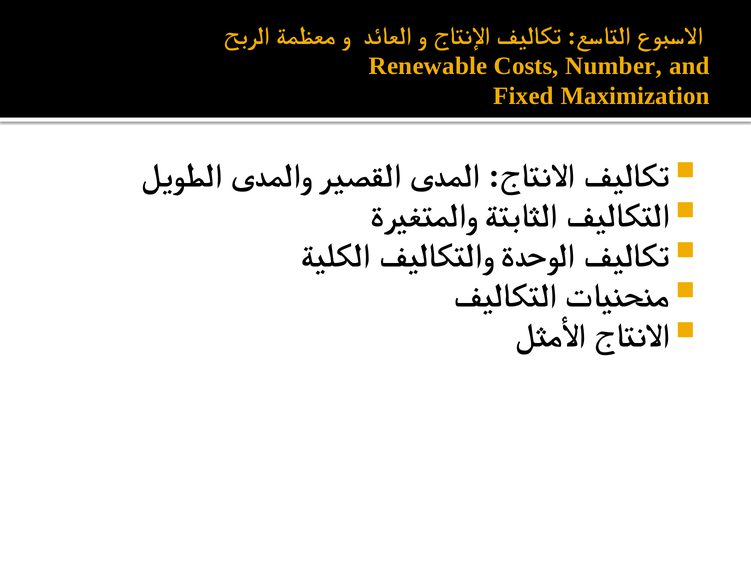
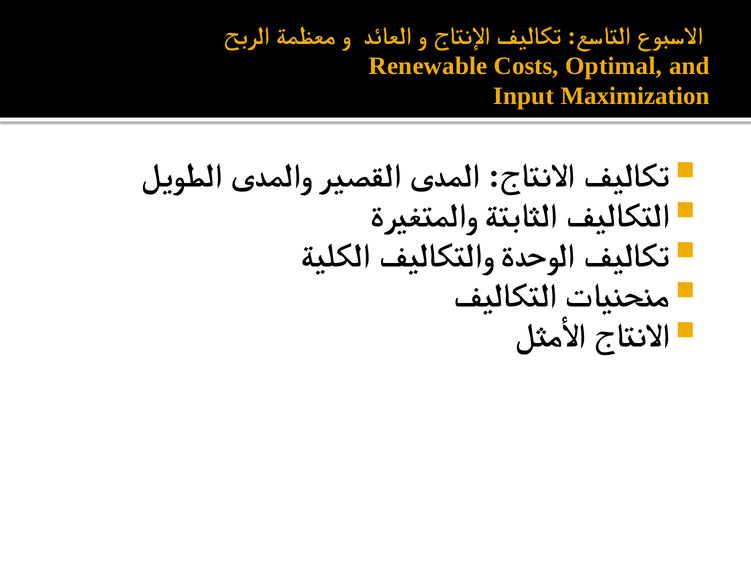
Number: Number -> Optimal
Fixed: Fixed -> Input
